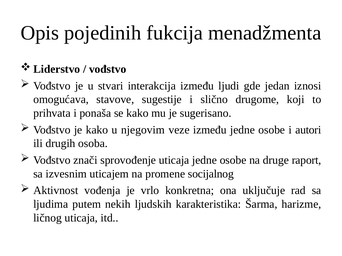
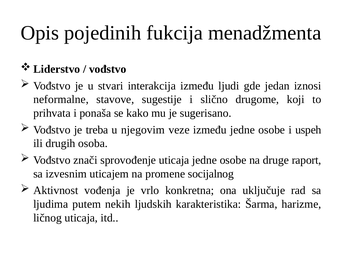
omogućava: omogućava -> neformalne
je kako: kako -> treba
autori: autori -> uspeh
